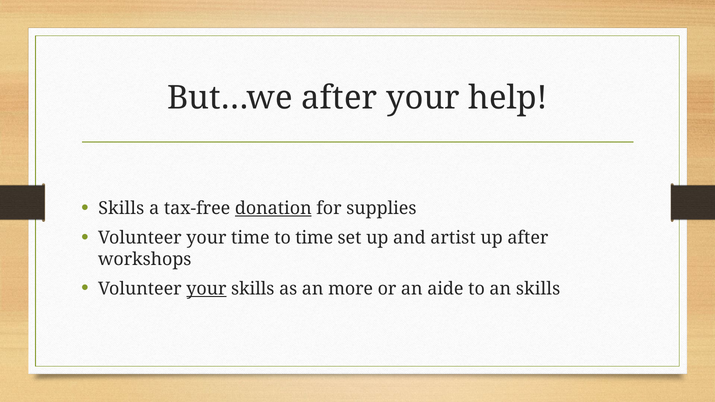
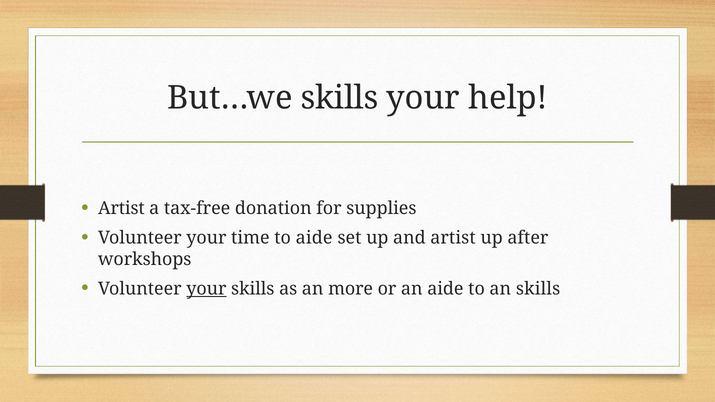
But…we after: after -> skills
Skills at (121, 208): Skills -> Artist
donation underline: present -> none
to time: time -> aide
